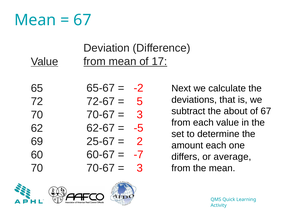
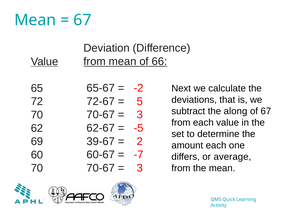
17: 17 -> 66
about: about -> along
25-67: 25-67 -> 39-67
